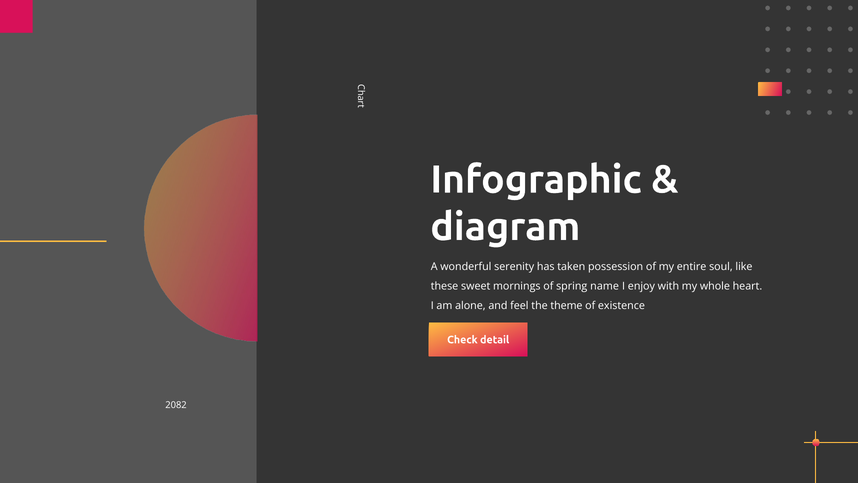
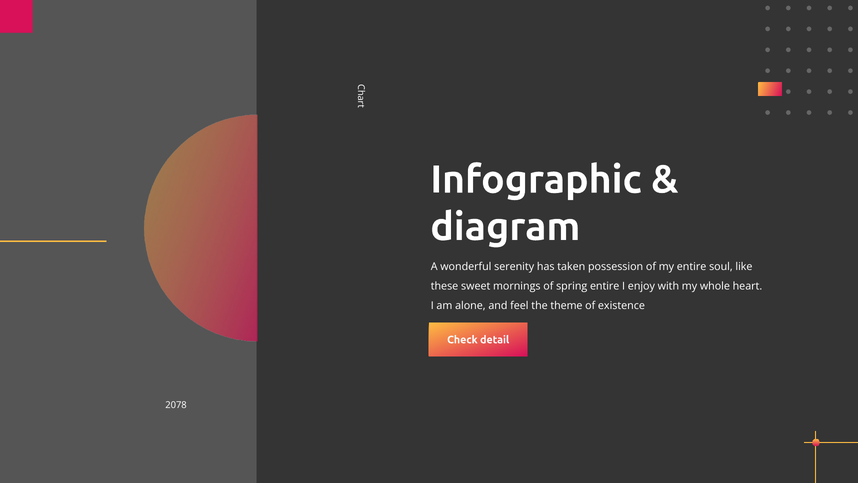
spring name: name -> entire
2082: 2082 -> 2078
